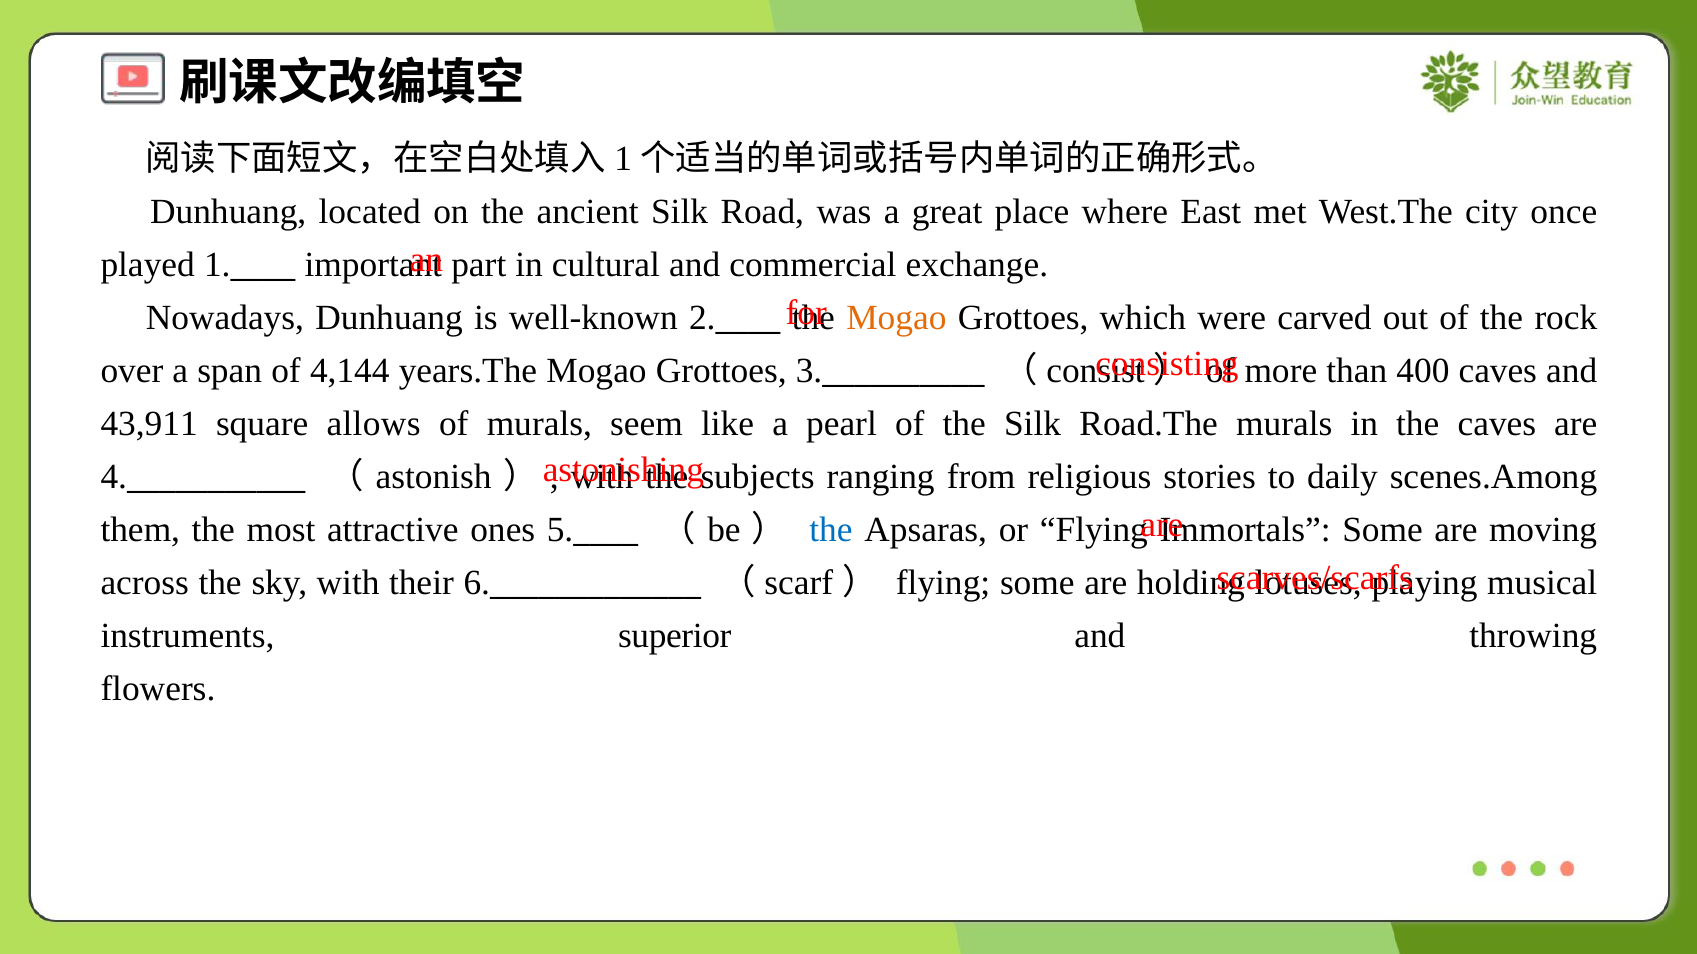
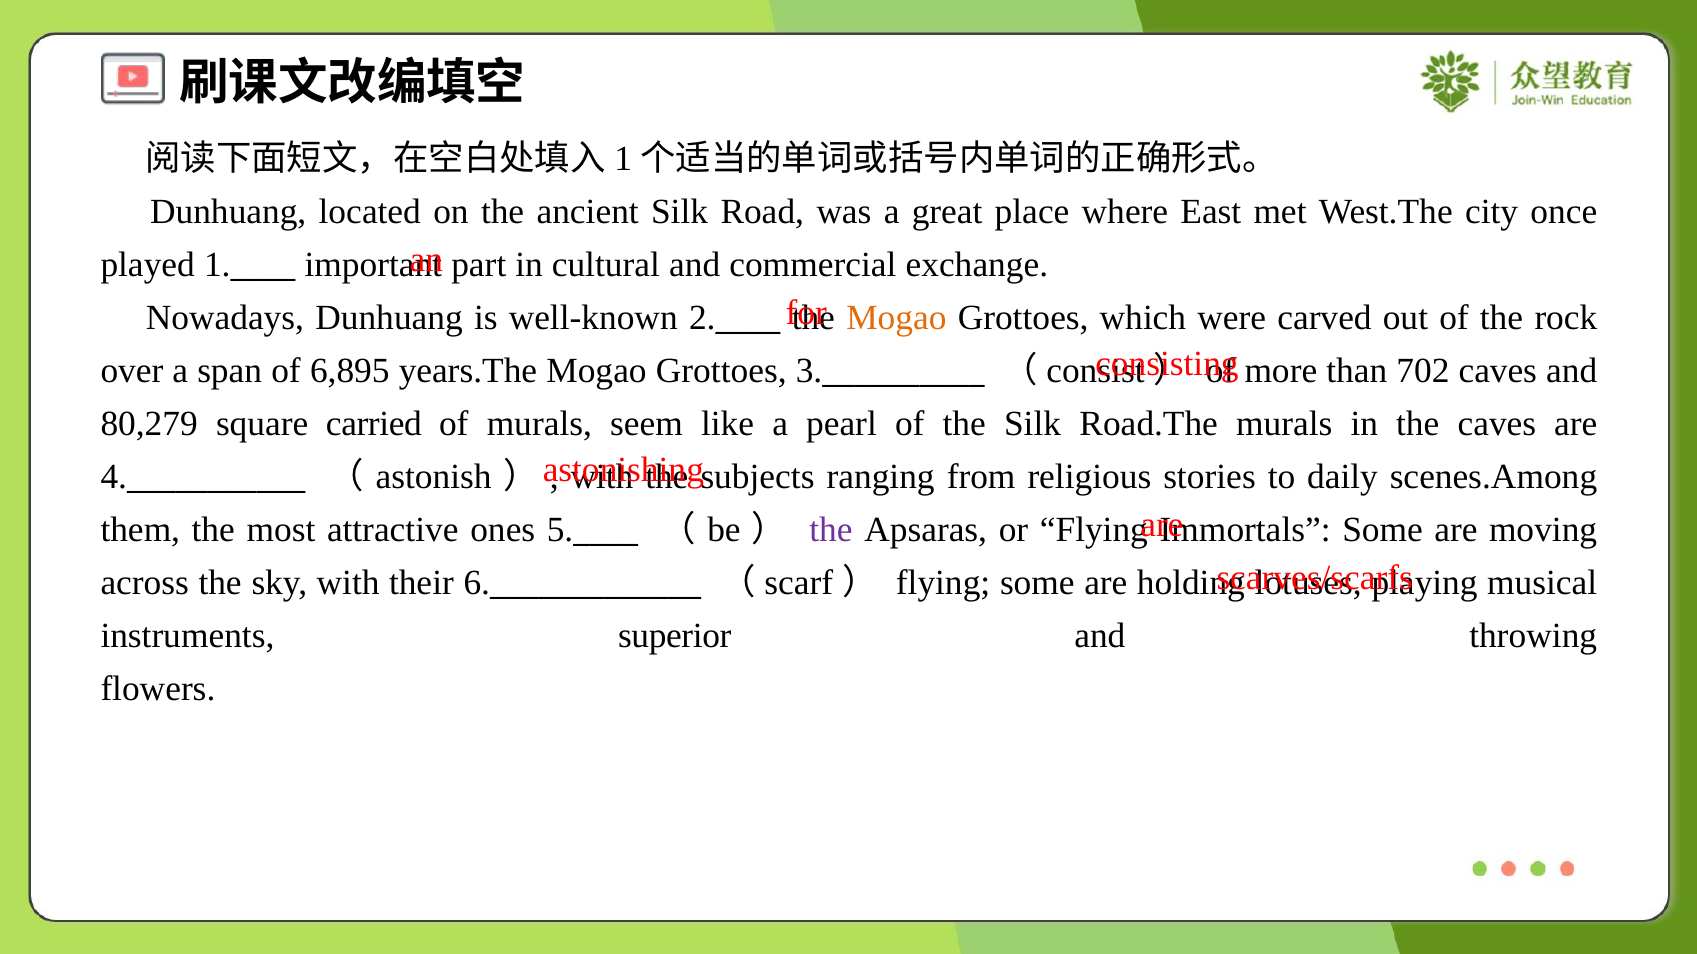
4,144: 4,144 -> 6,895
400: 400 -> 702
43,911: 43,911 -> 80,279
allows: allows -> carried
the at (831, 530) colour: blue -> purple
